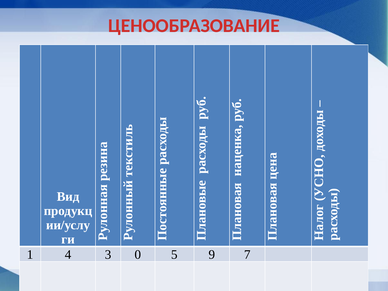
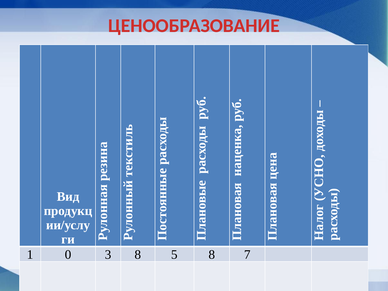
4: 4 -> 0
3 0: 0 -> 8
5 9: 9 -> 8
